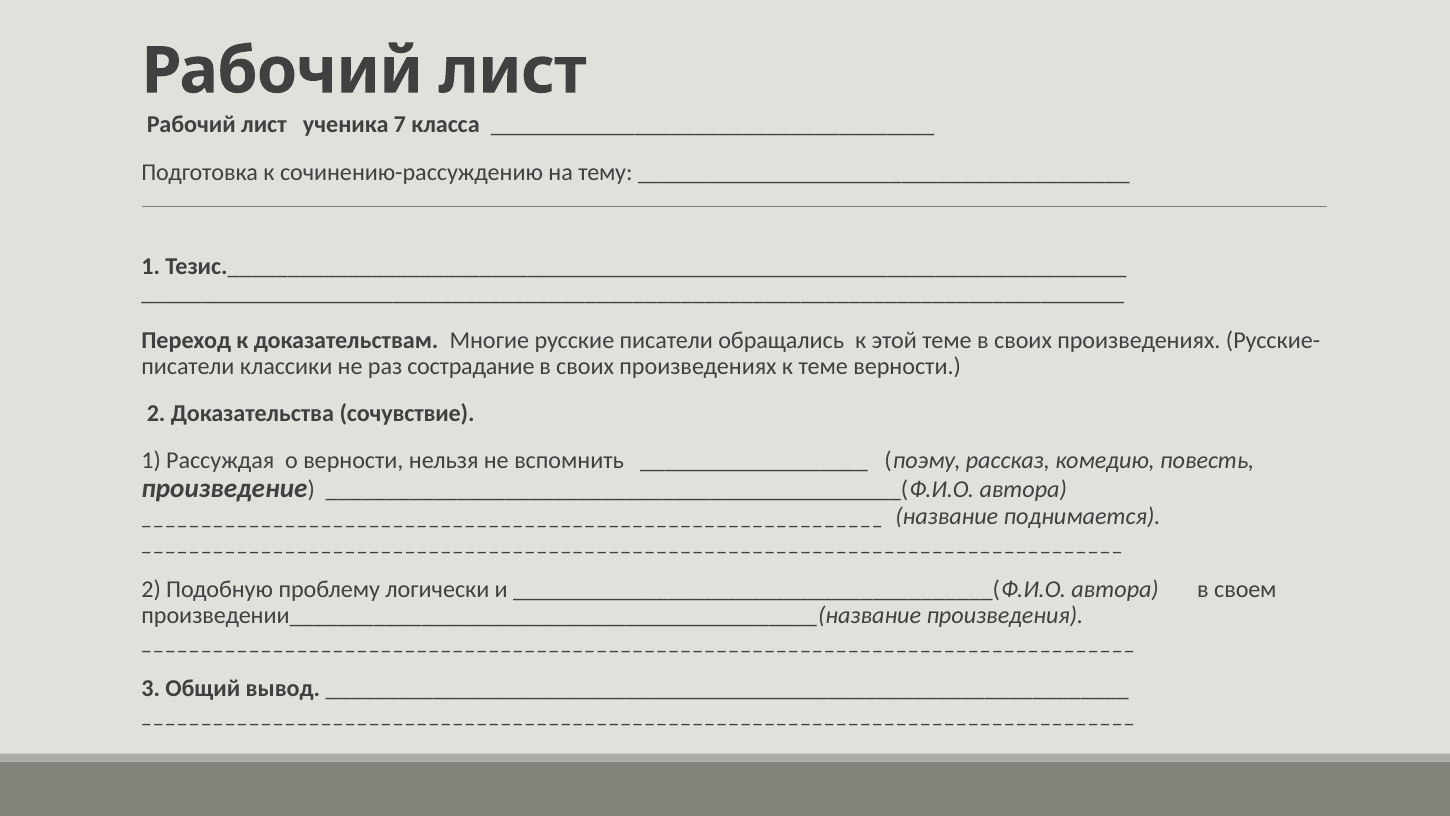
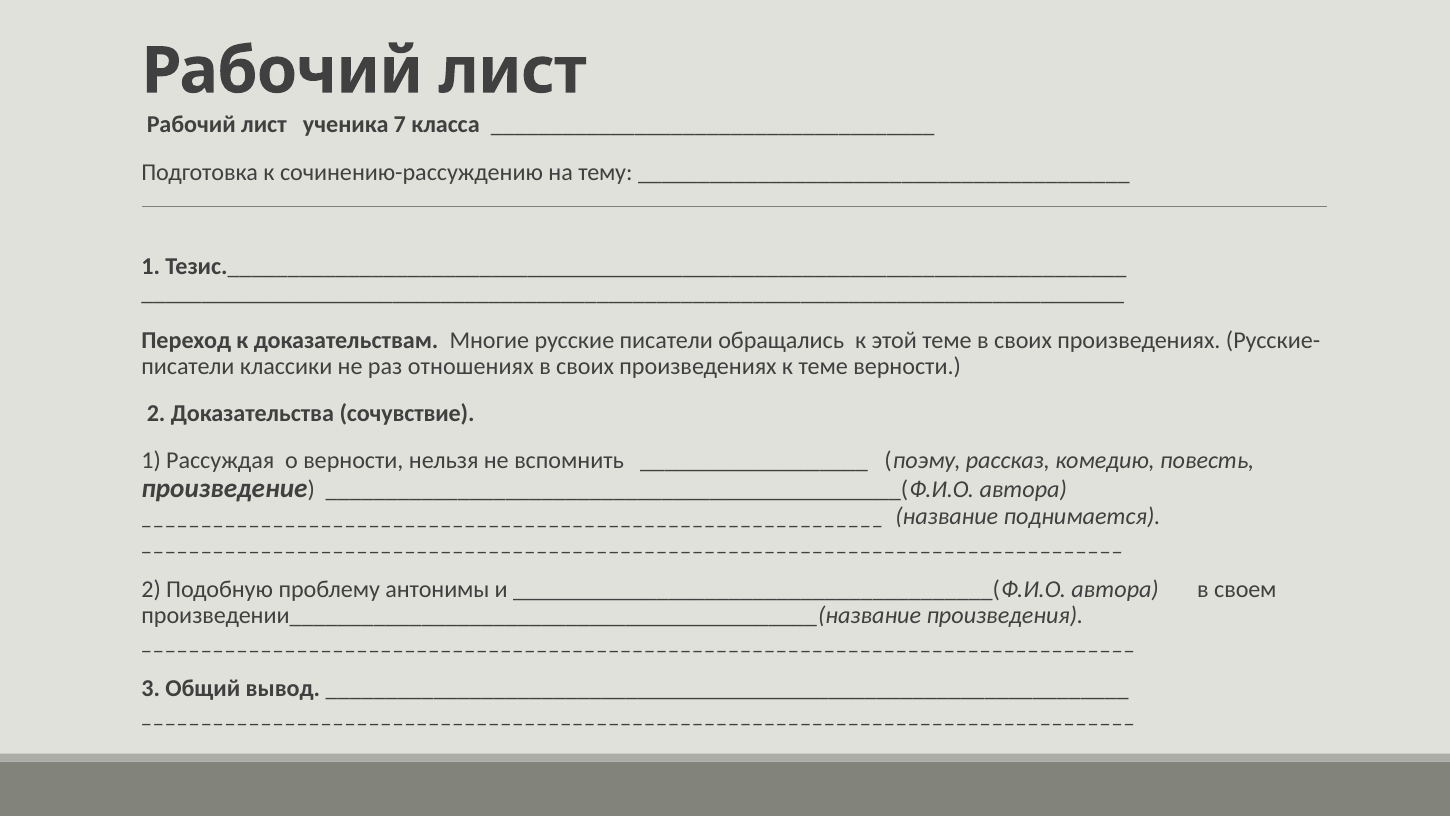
сострадание: сострадание -> отношениях
логически: логически -> антонимы
